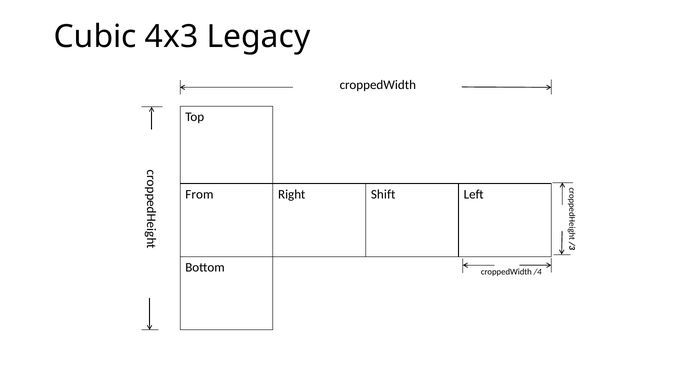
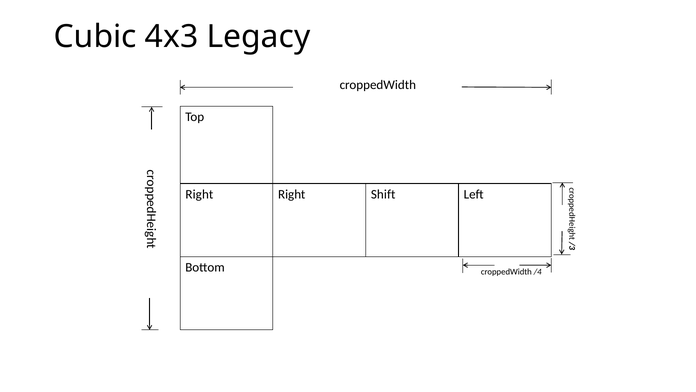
From at (199, 194): From -> Right
